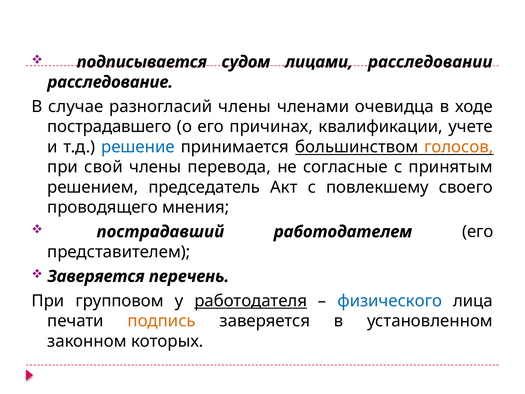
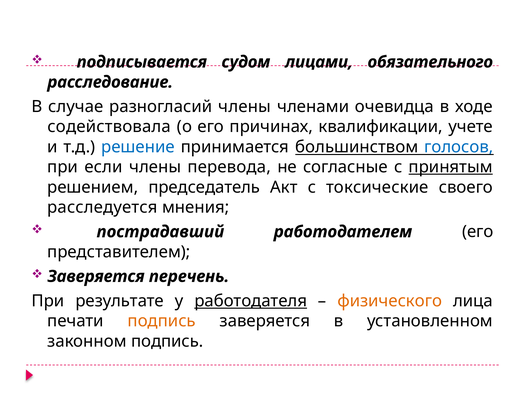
расследовании: расследовании -> обязательного
пострадавшего: пострадавшего -> содействовала
голосов colour: orange -> blue
свой: свой -> если
принятым underline: none -> present
повлекшему: повлекшему -> токсические
проводящего: проводящего -> расследуется
групповом: групповом -> результате
физического colour: blue -> orange
законном которых: которых -> подпись
